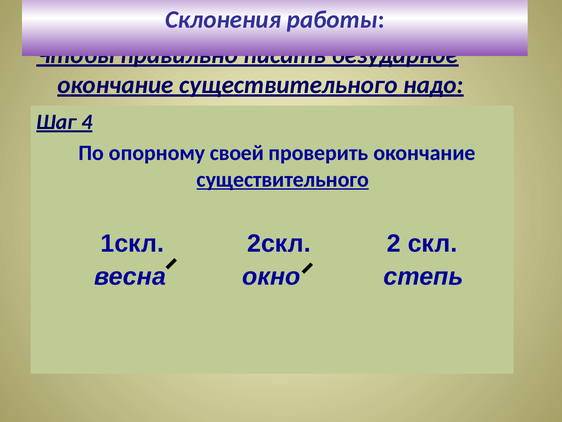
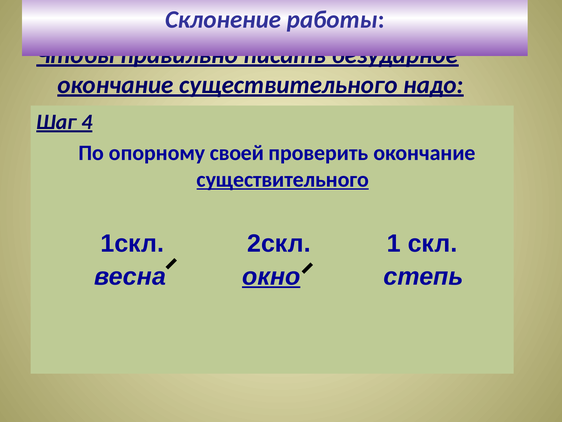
Склонения at (223, 20): Склонения -> Склонение
2скл 2: 2 -> 1
окно underline: none -> present
